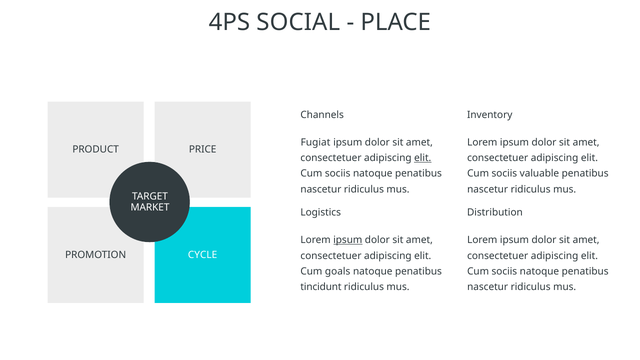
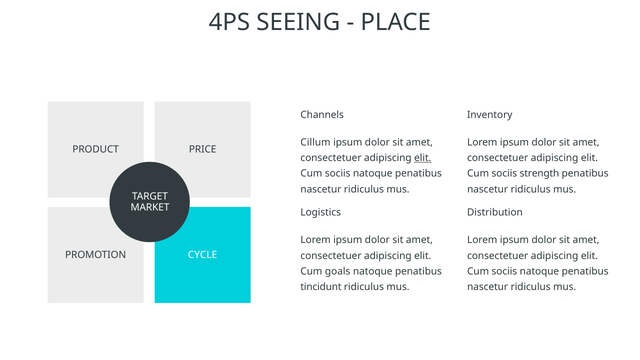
SOCIAL: SOCIAL -> SEEING
Fugiat: Fugiat -> Cillum
valuable: valuable -> strength
ipsum at (348, 240) underline: present -> none
